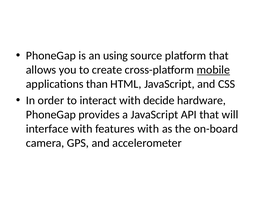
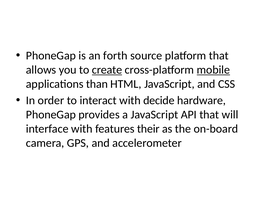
using: using -> forth
create underline: none -> present
features with: with -> their
